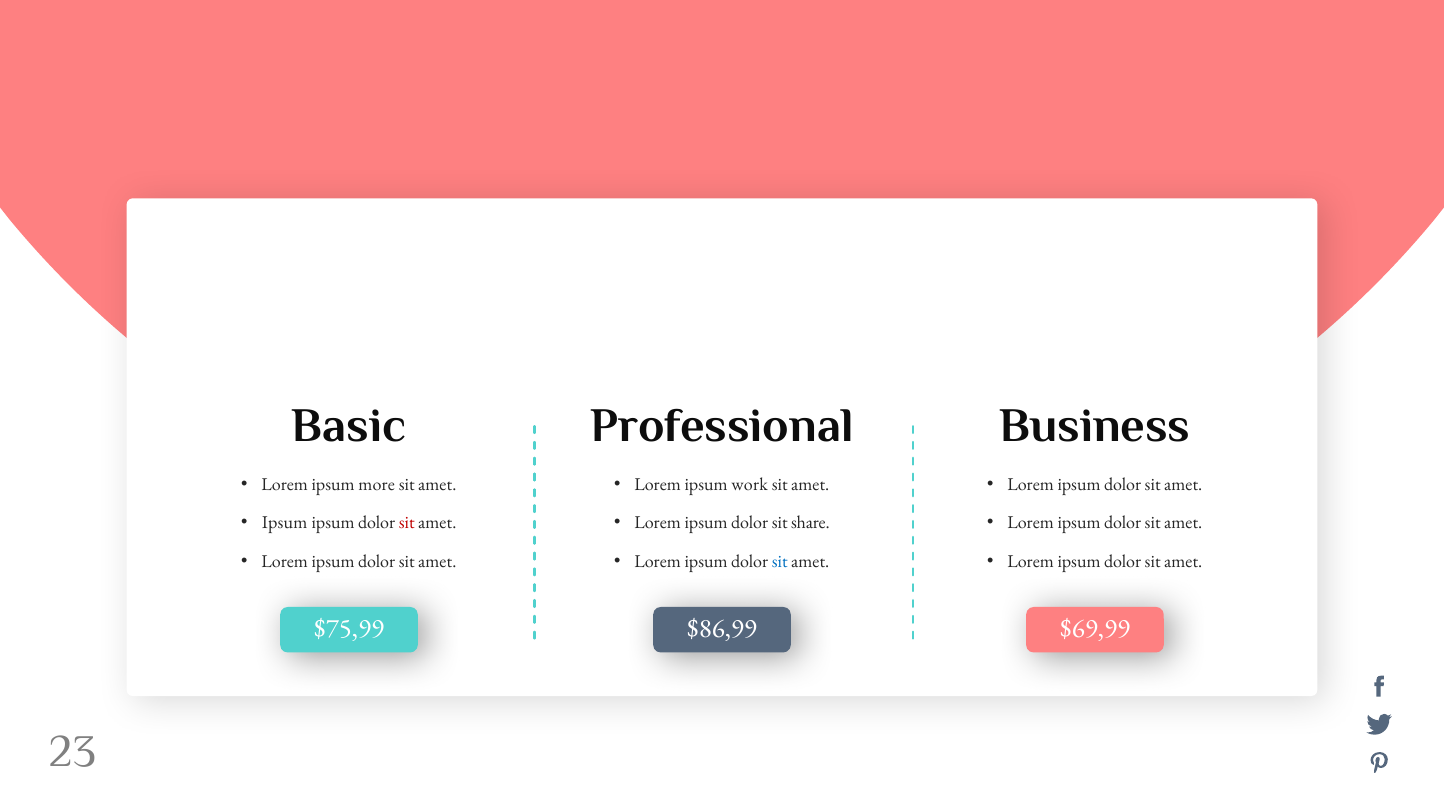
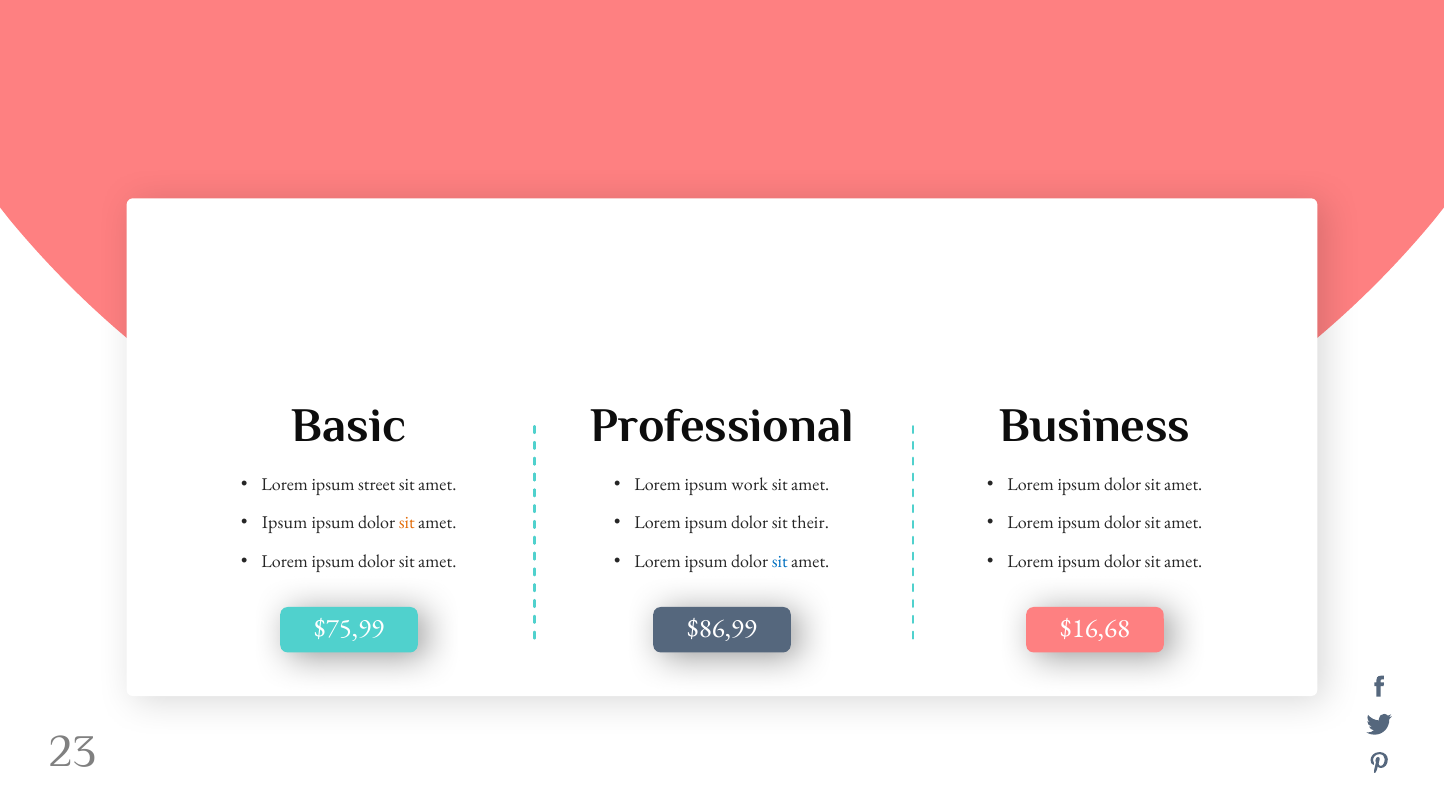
more: more -> street
sit at (407, 523) colour: red -> orange
share: share -> their
$69,99: $69,99 -> $16,68
